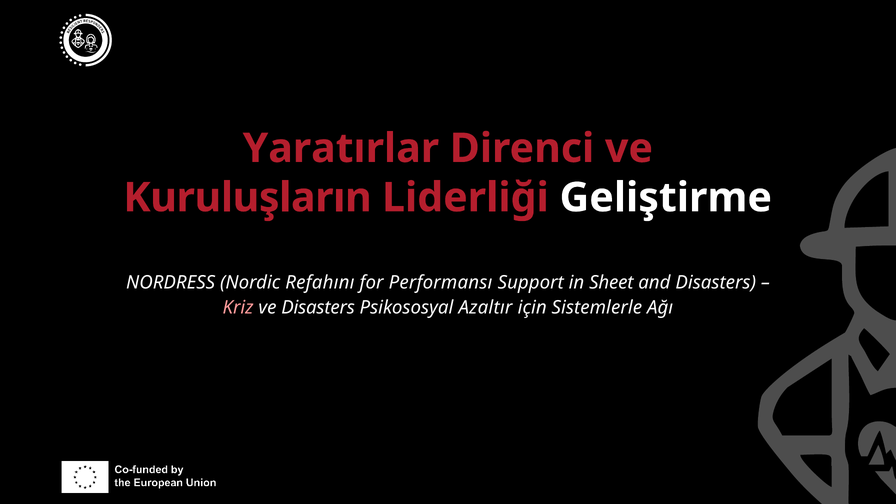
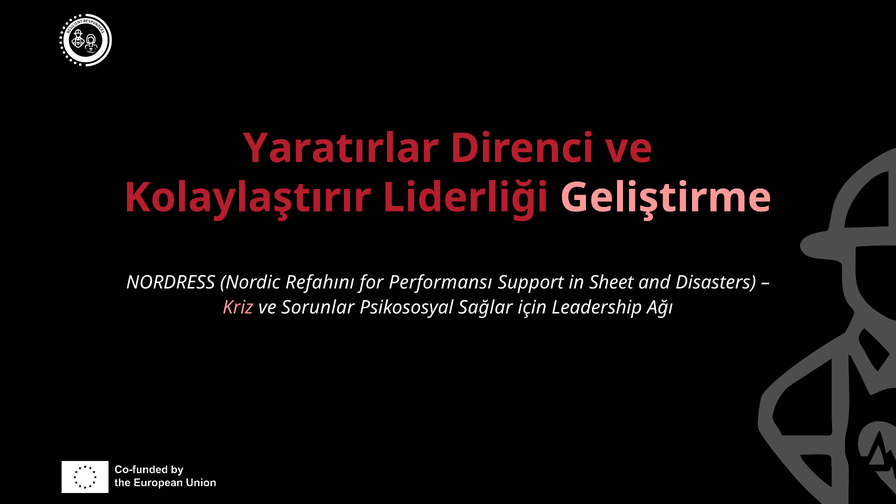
Kuruluşların: Kuruluşların -> Kolaylaştırır
Geliştirme colour: white -> pink
ve Disasters: Disasters -> Sorunlar
Azaltır: Azaltır -> Sağlar
Sistemlerle: Sistemlerle -> Leadership
